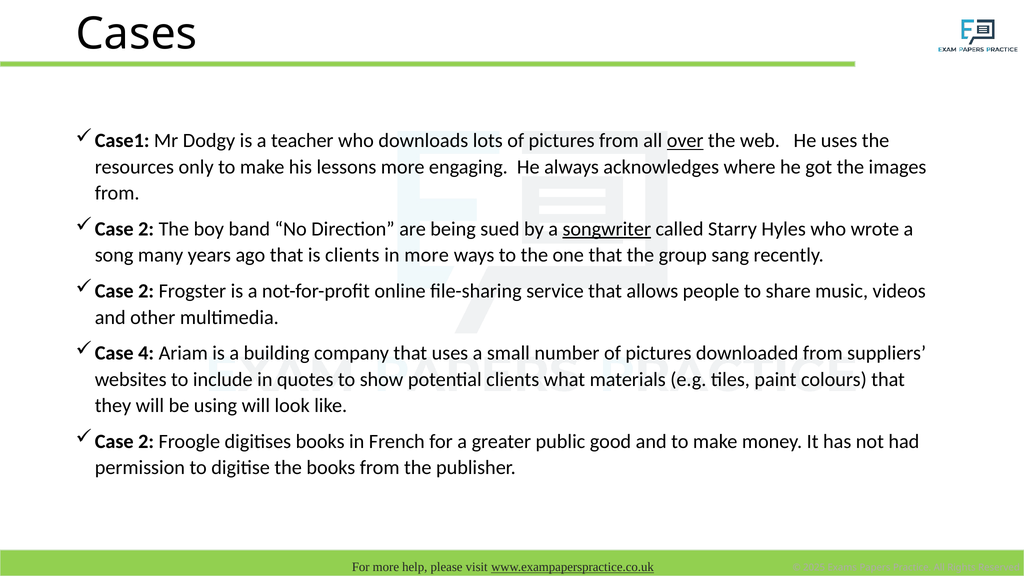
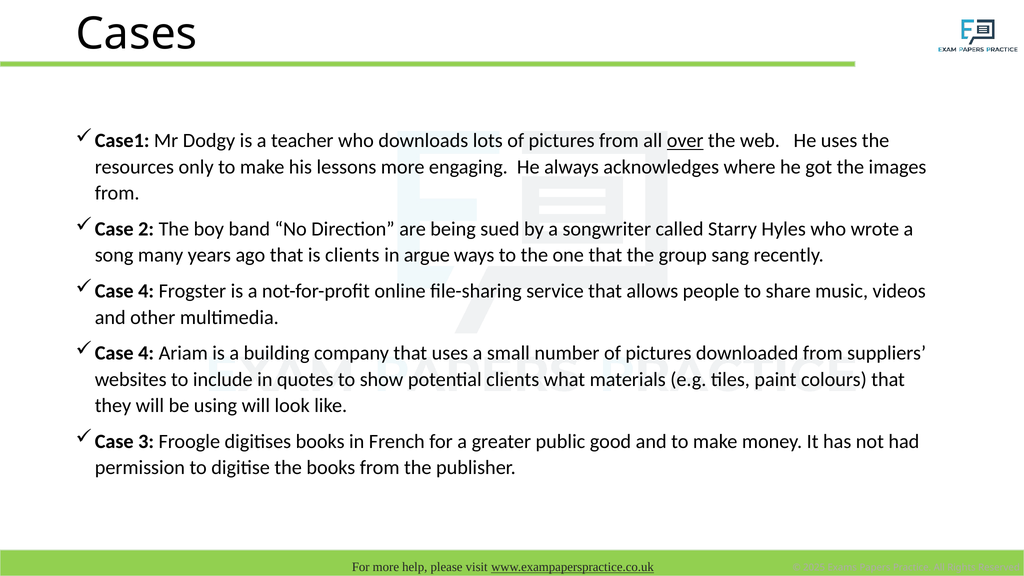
songwriter underline: present -> none
in more: more -> argue
2 at (146, 291): 2 -> 4
2 at (146, 442): 2 -> 3
